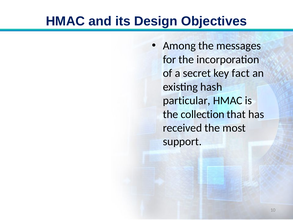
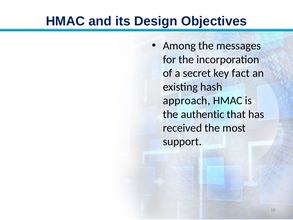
particular: particular -> approach
collection: collection -> authentic
